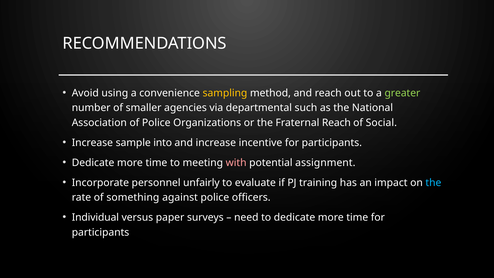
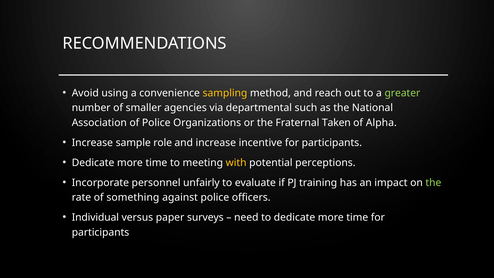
Fraternal Reach: Reach -> Taken
Social: Social -> Alpha
into: into -> role
with colour: pink -> yellow
assignment: assignment -> perceptions
the at (433, 183) colour: light blue -> light green
